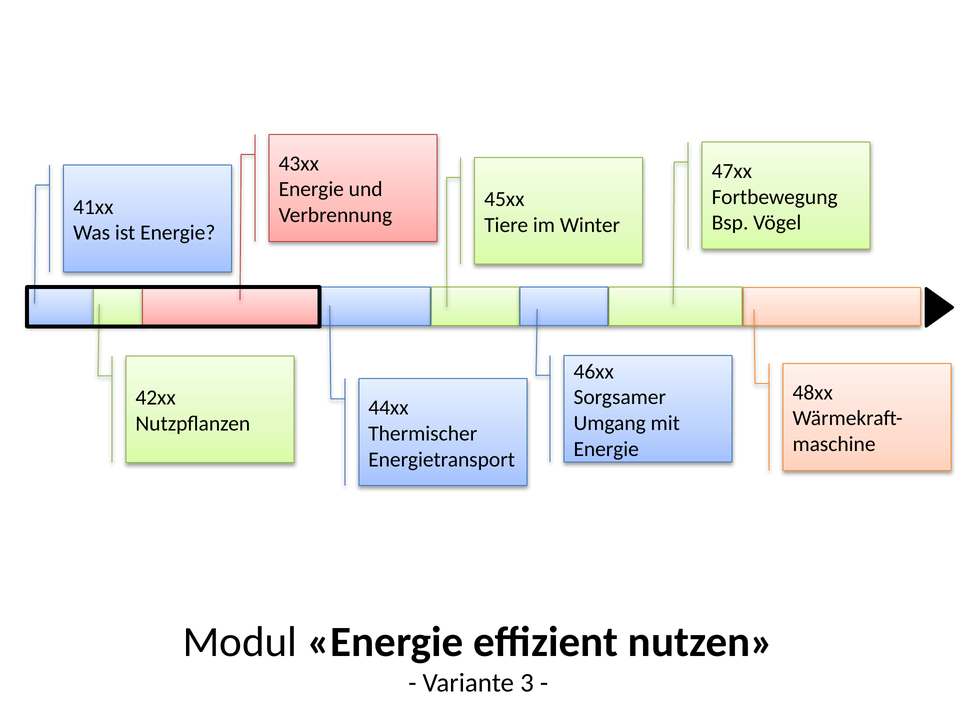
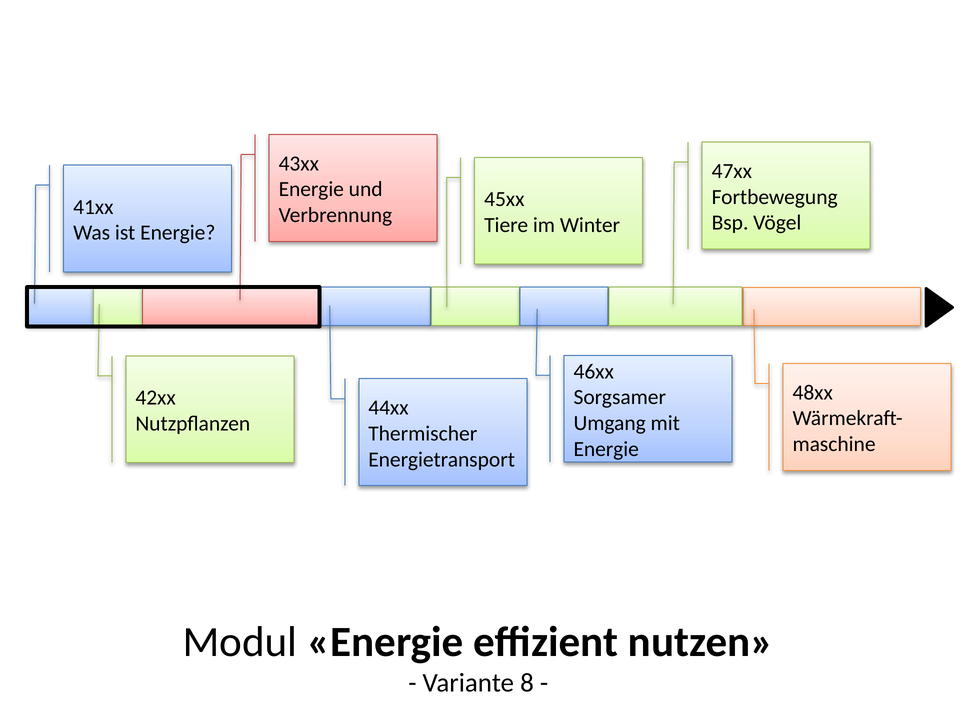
3: 3 -> 8
